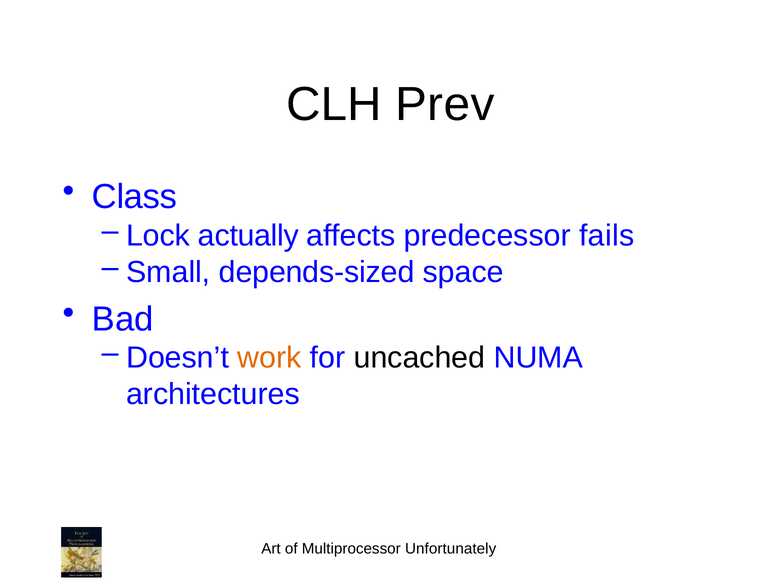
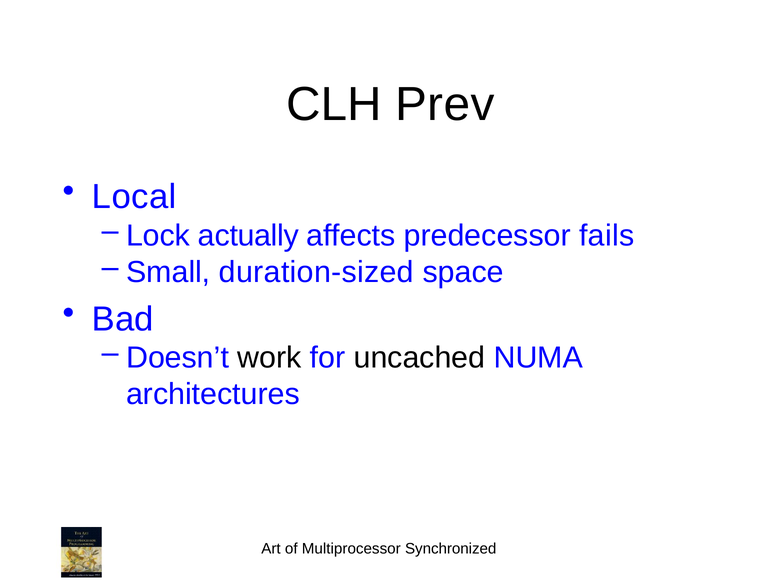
Class: Class -> Local
depends-sized: depends-sized -> duration-sized
work colour: orange -> black
Unfortunately: Unfortunately -> Synchronized
